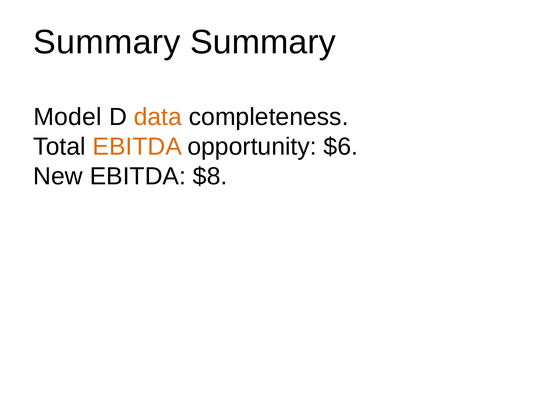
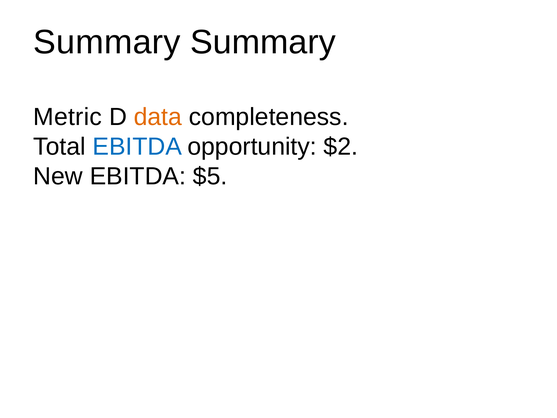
Model: Model -> Metric
EBITDA at (137, 147) colour: orange -> blue
$6: $6 -> $2
$8: $8 -> $5
